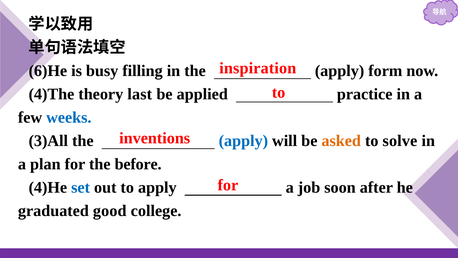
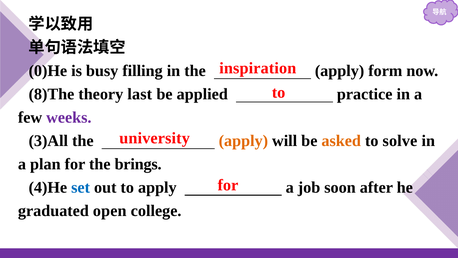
6)He: 6)He -> 0)He
4)The: 4)The -> 8)The
weeks colour: blue -> purple
inventions: inventions -> university
apply at (243, 141) colour: blue -> orange
before: before -> brings
good: good -> open
